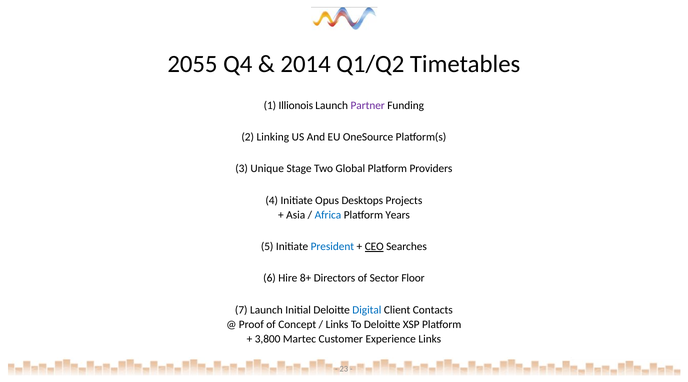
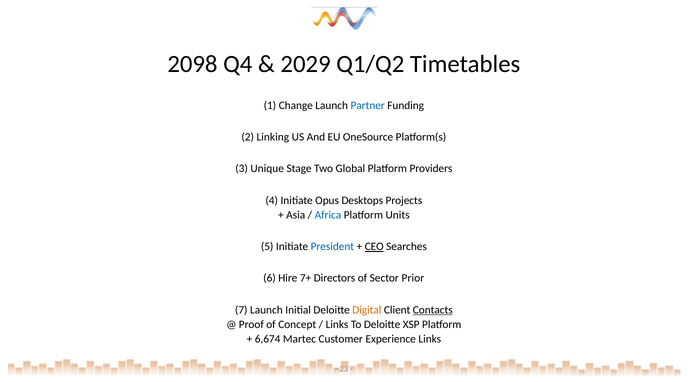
2055: 2055 -> 2098
2014: 2014 -> 2029
Illionois: Illionois -> Change
Partner colour: purple -> blue
Years: Years -> Units
8+: 8+ -> 7+
Floor: Floor -> Prior
Digital colour: blue -> orange
Contacts underline: none -> present
3,800: 3,800 -> 6,674
